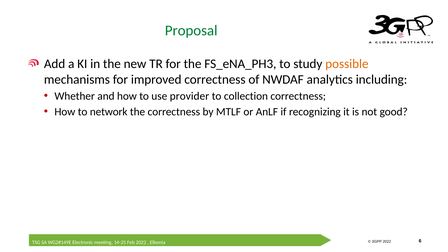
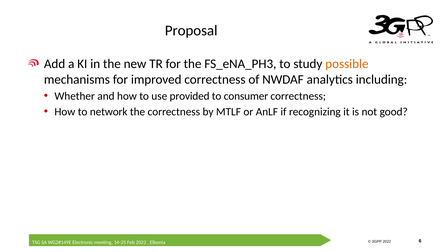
Proposal colour: green -> black
provider: provider -> provided
collection: collection -> consumer
